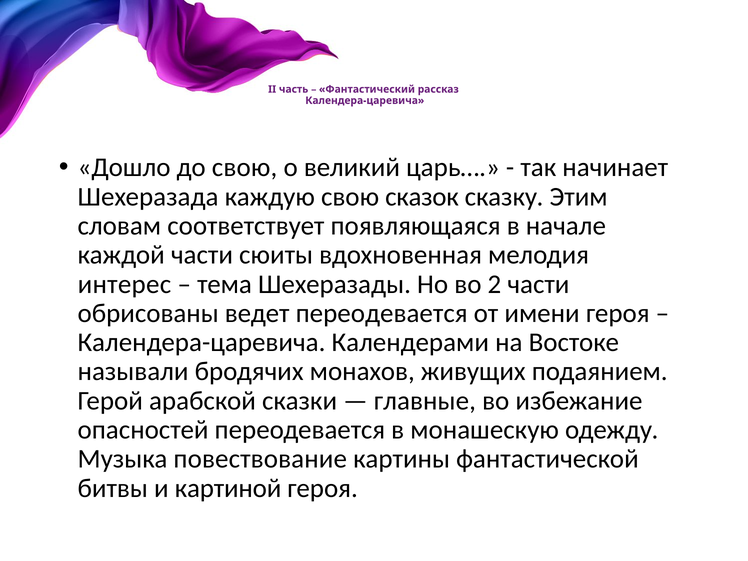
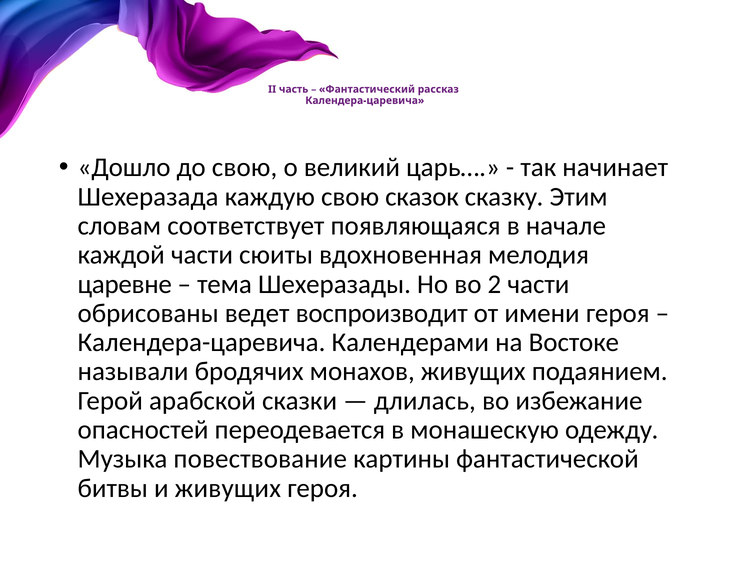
интерес: интерес -> царевне
ведет переодевается: переодевается -> воспроизводит
главные: главные -> длилась
и картиной: картиной -> живущих
